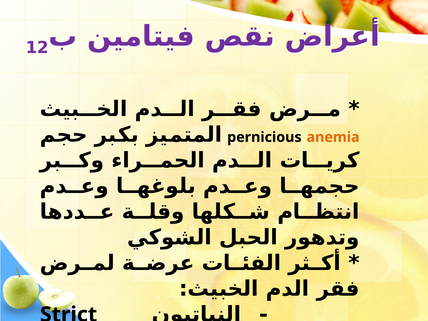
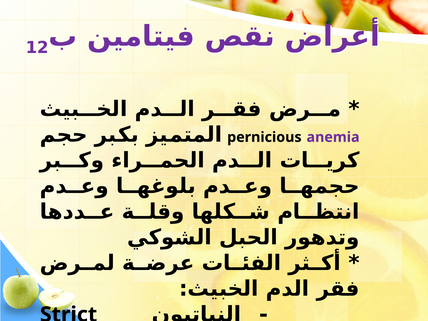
anemia colour: orange -> purple
